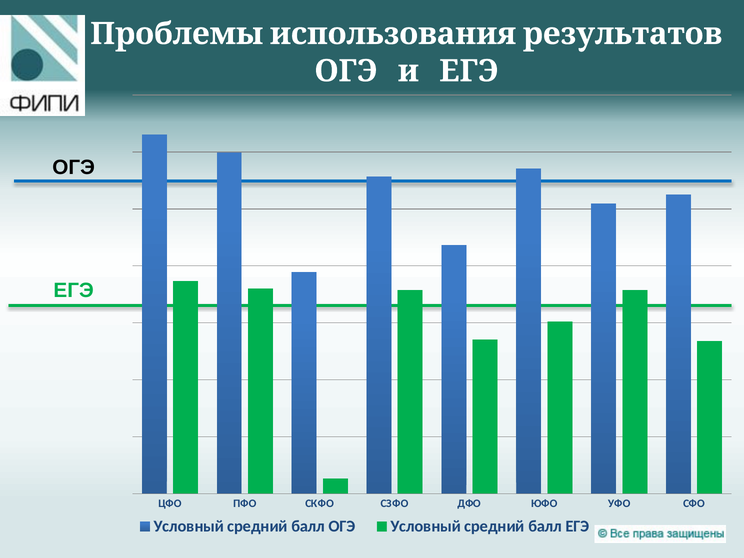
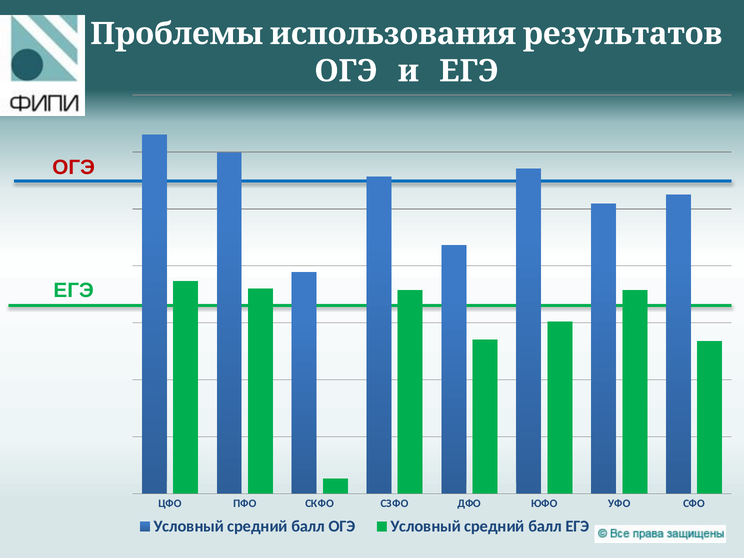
ОГЭ at (74, 168) colour: black -> red
